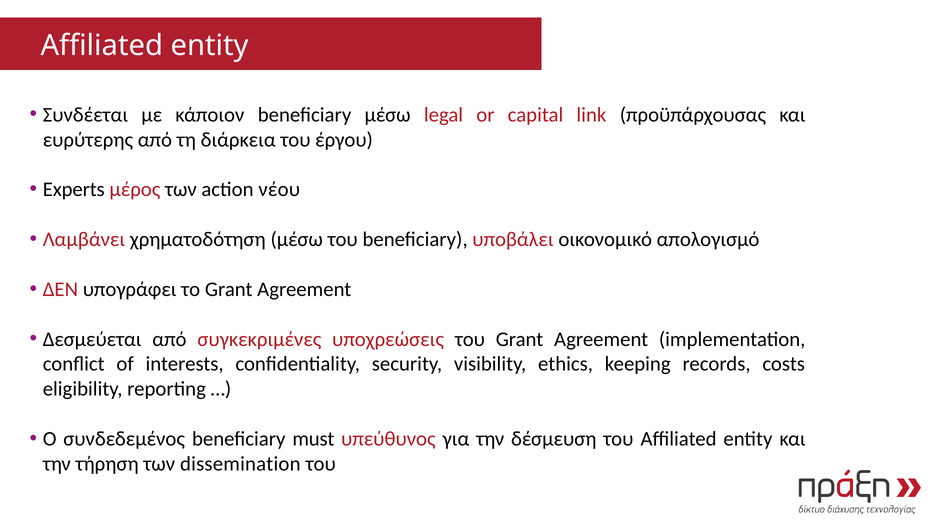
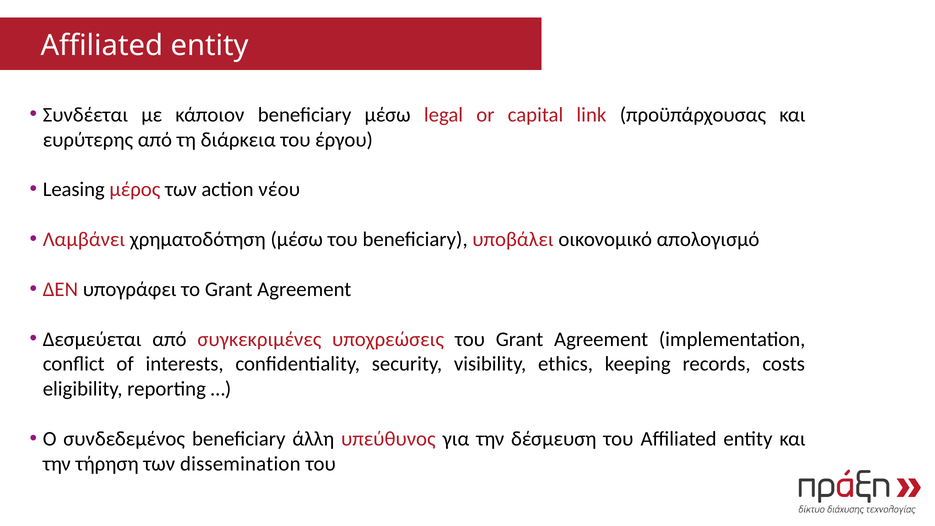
Experts: Experts -> Leasing
must: must -> άλλη
